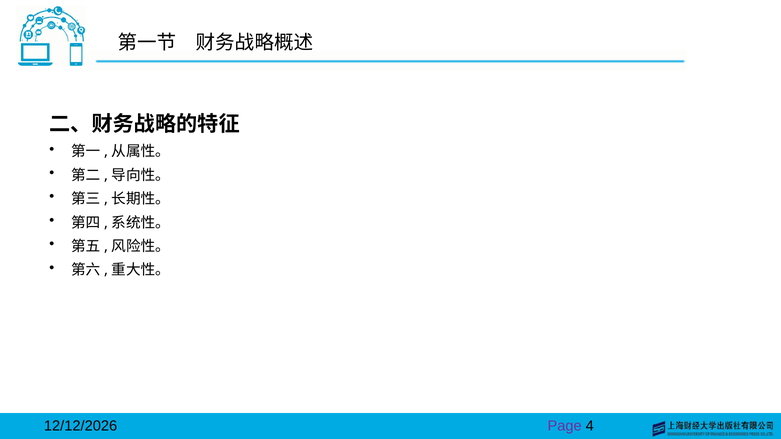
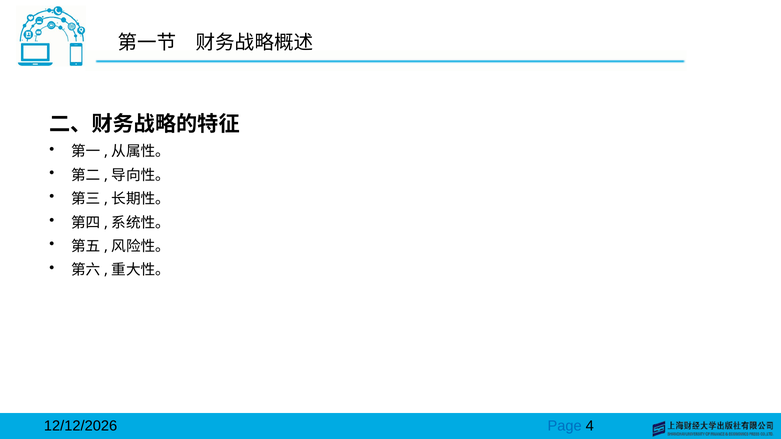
Page colour: purple -> blue
